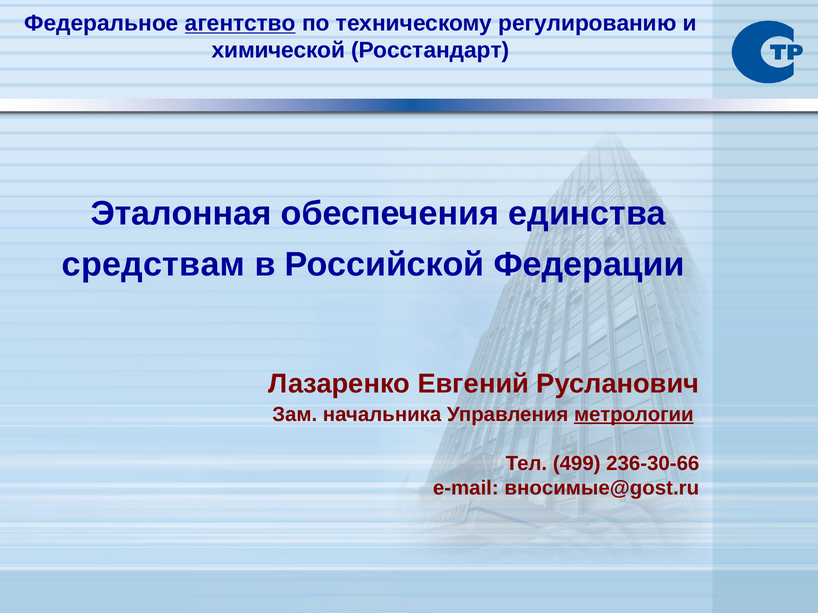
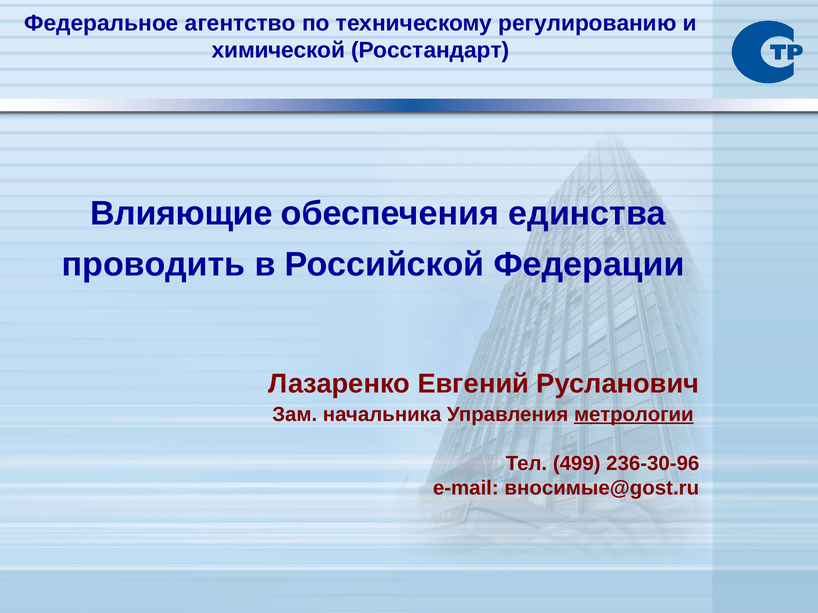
агентство underline: present -> none
Эталонная: Эталонная -> Влияющие
средствам: средствам -> проводить
236-30-66: 236-30-66 -> 236-30-96
